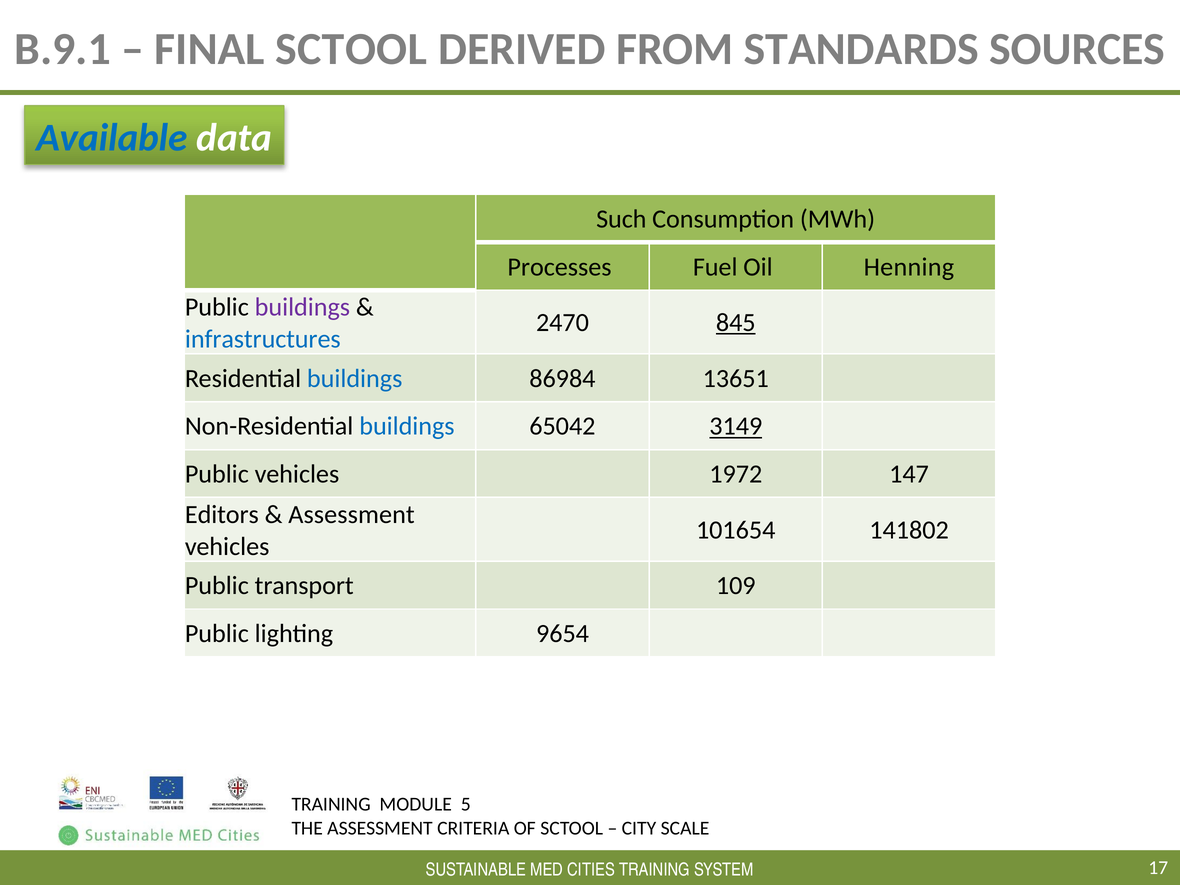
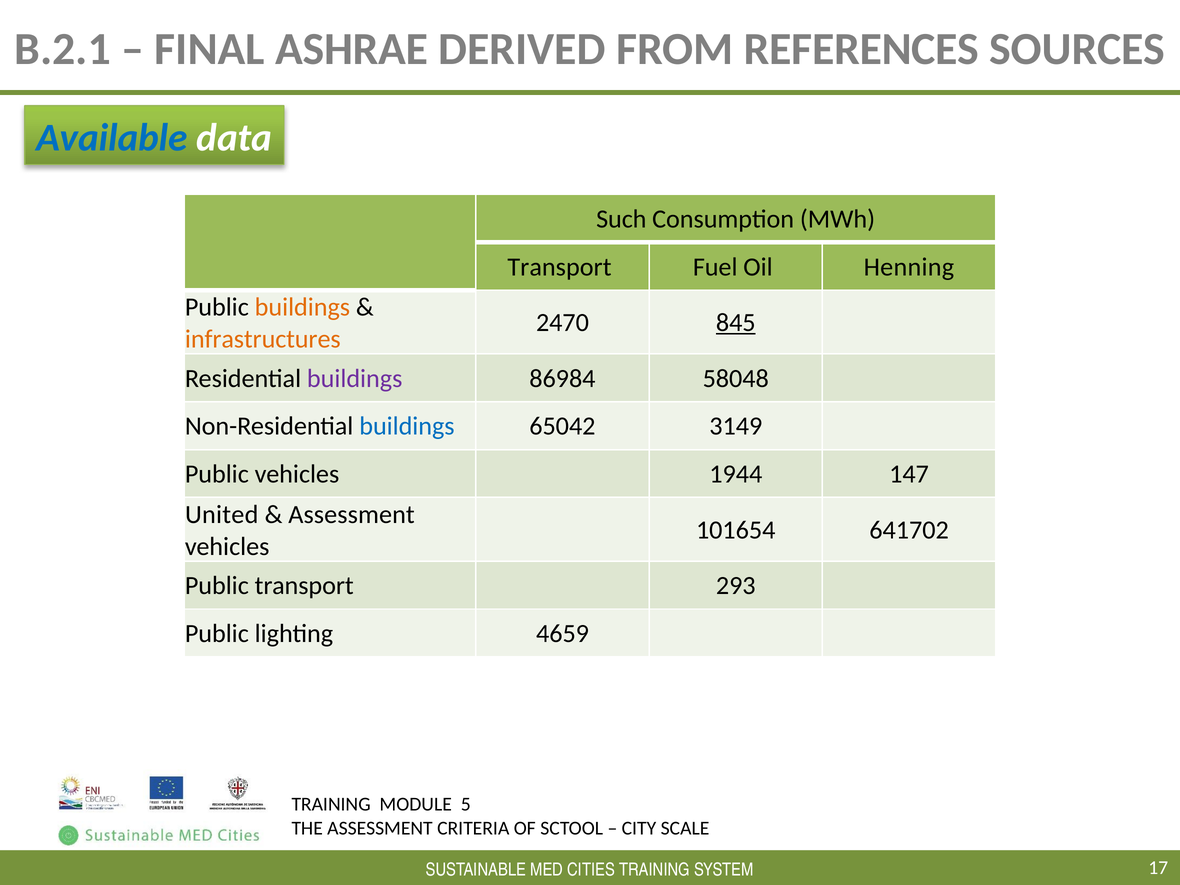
B.9.1: B.9.1 -> B.2.1
FINAL SCTOOL: SCTOOL -> ASHRAE
STANDARDS: STANDARDS -> REFERENCES
Processes at (560, 267): Processes -> Transport
buildings at (302, 307) colour: purple -> orange
infrastructures colour: blue -> orange
buildings at (355, 378) colour: blue -> purple
13651: 13651 -> 58048
3149 underline: present -> none
1972: 1972 -> 1944
Editors: Editors -> United
141802: 141802 -> 641702
109: 109 -> 293
9654: 9654 -> 4659
